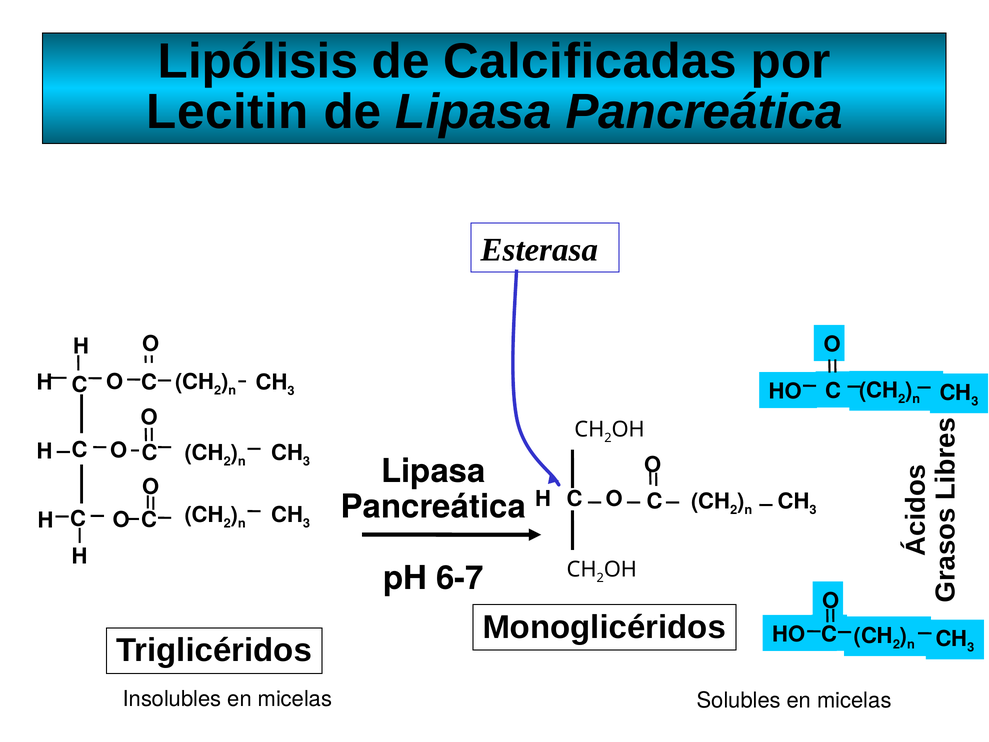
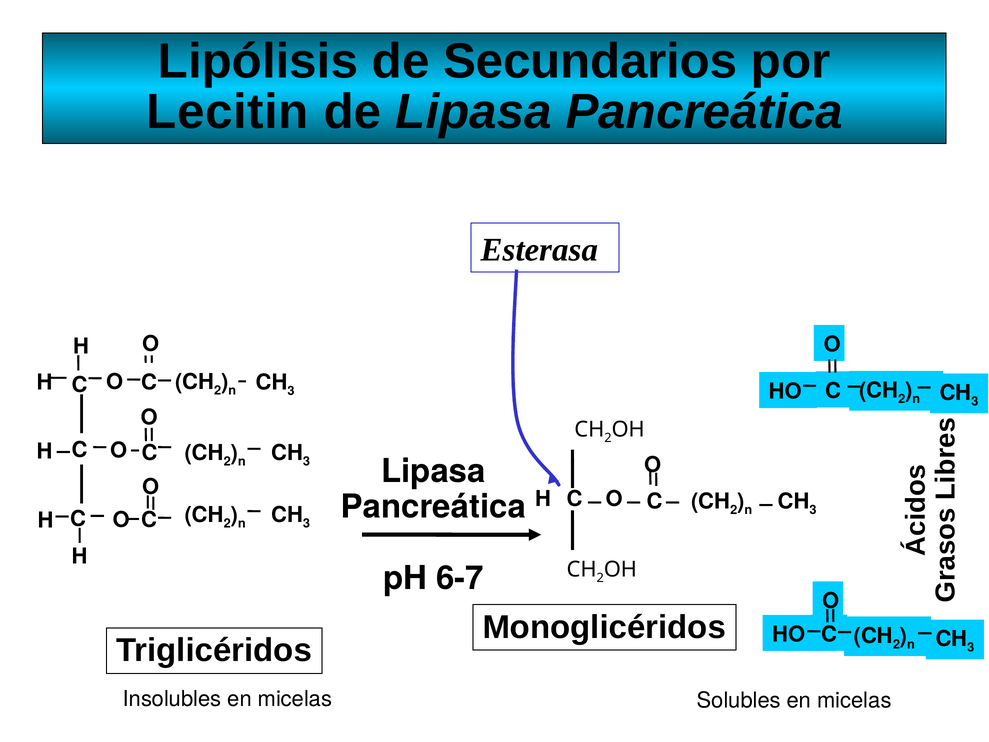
Calcificadas: Calcificadas -> Secundarios
